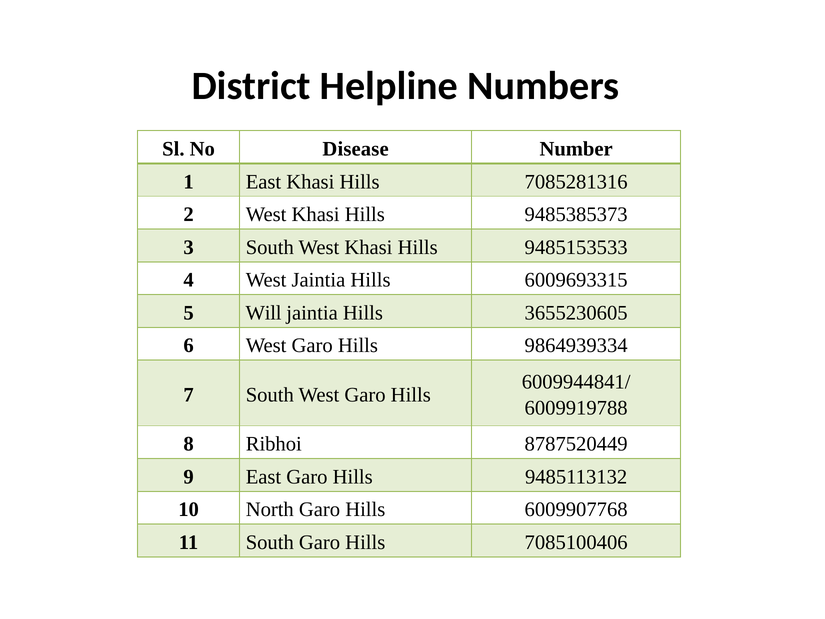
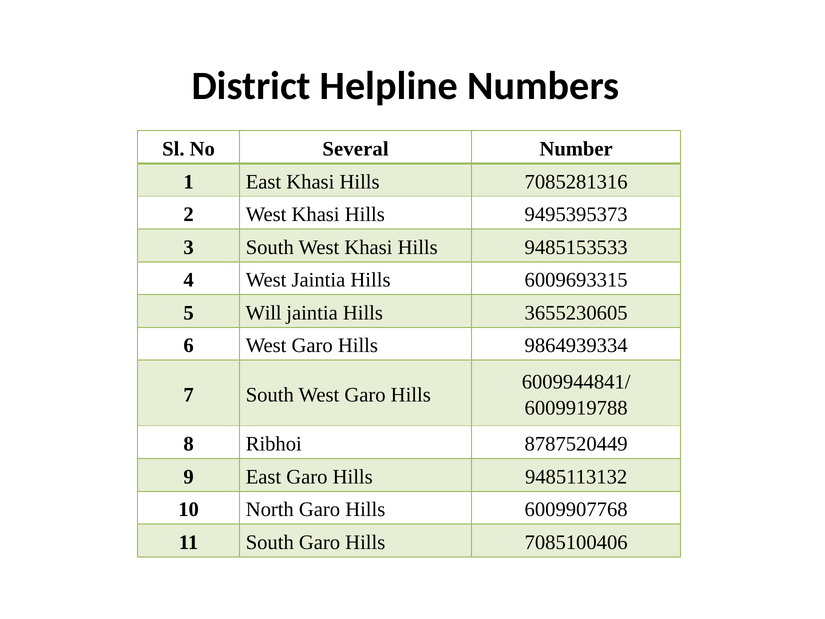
Disease: Disease -> Several
9485385373: 9485385373 -> 9495395373
